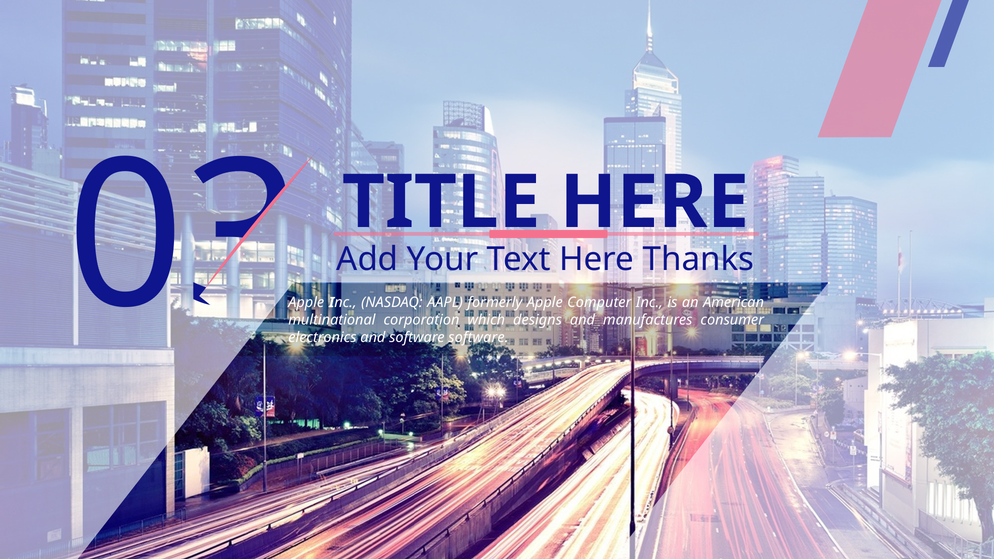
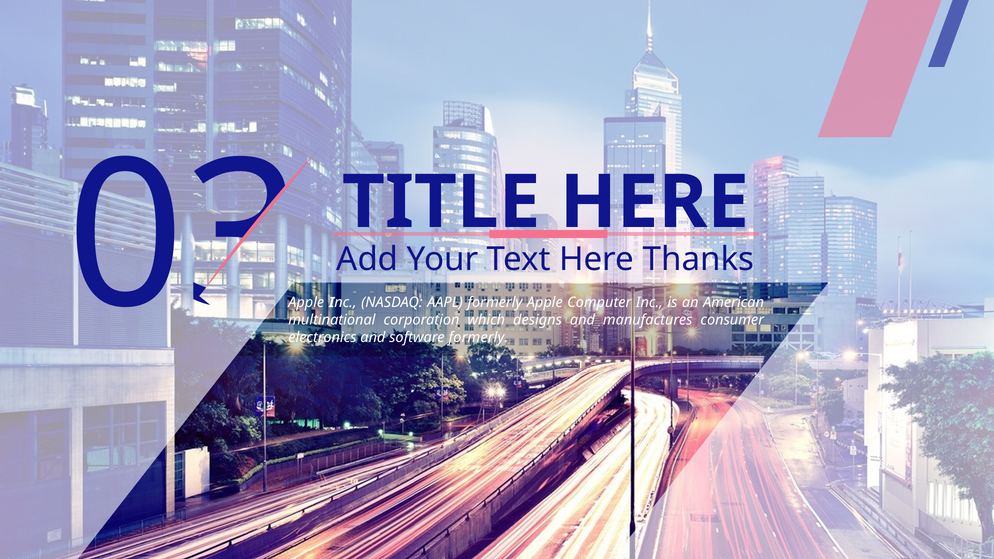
software software: software -> formerly
